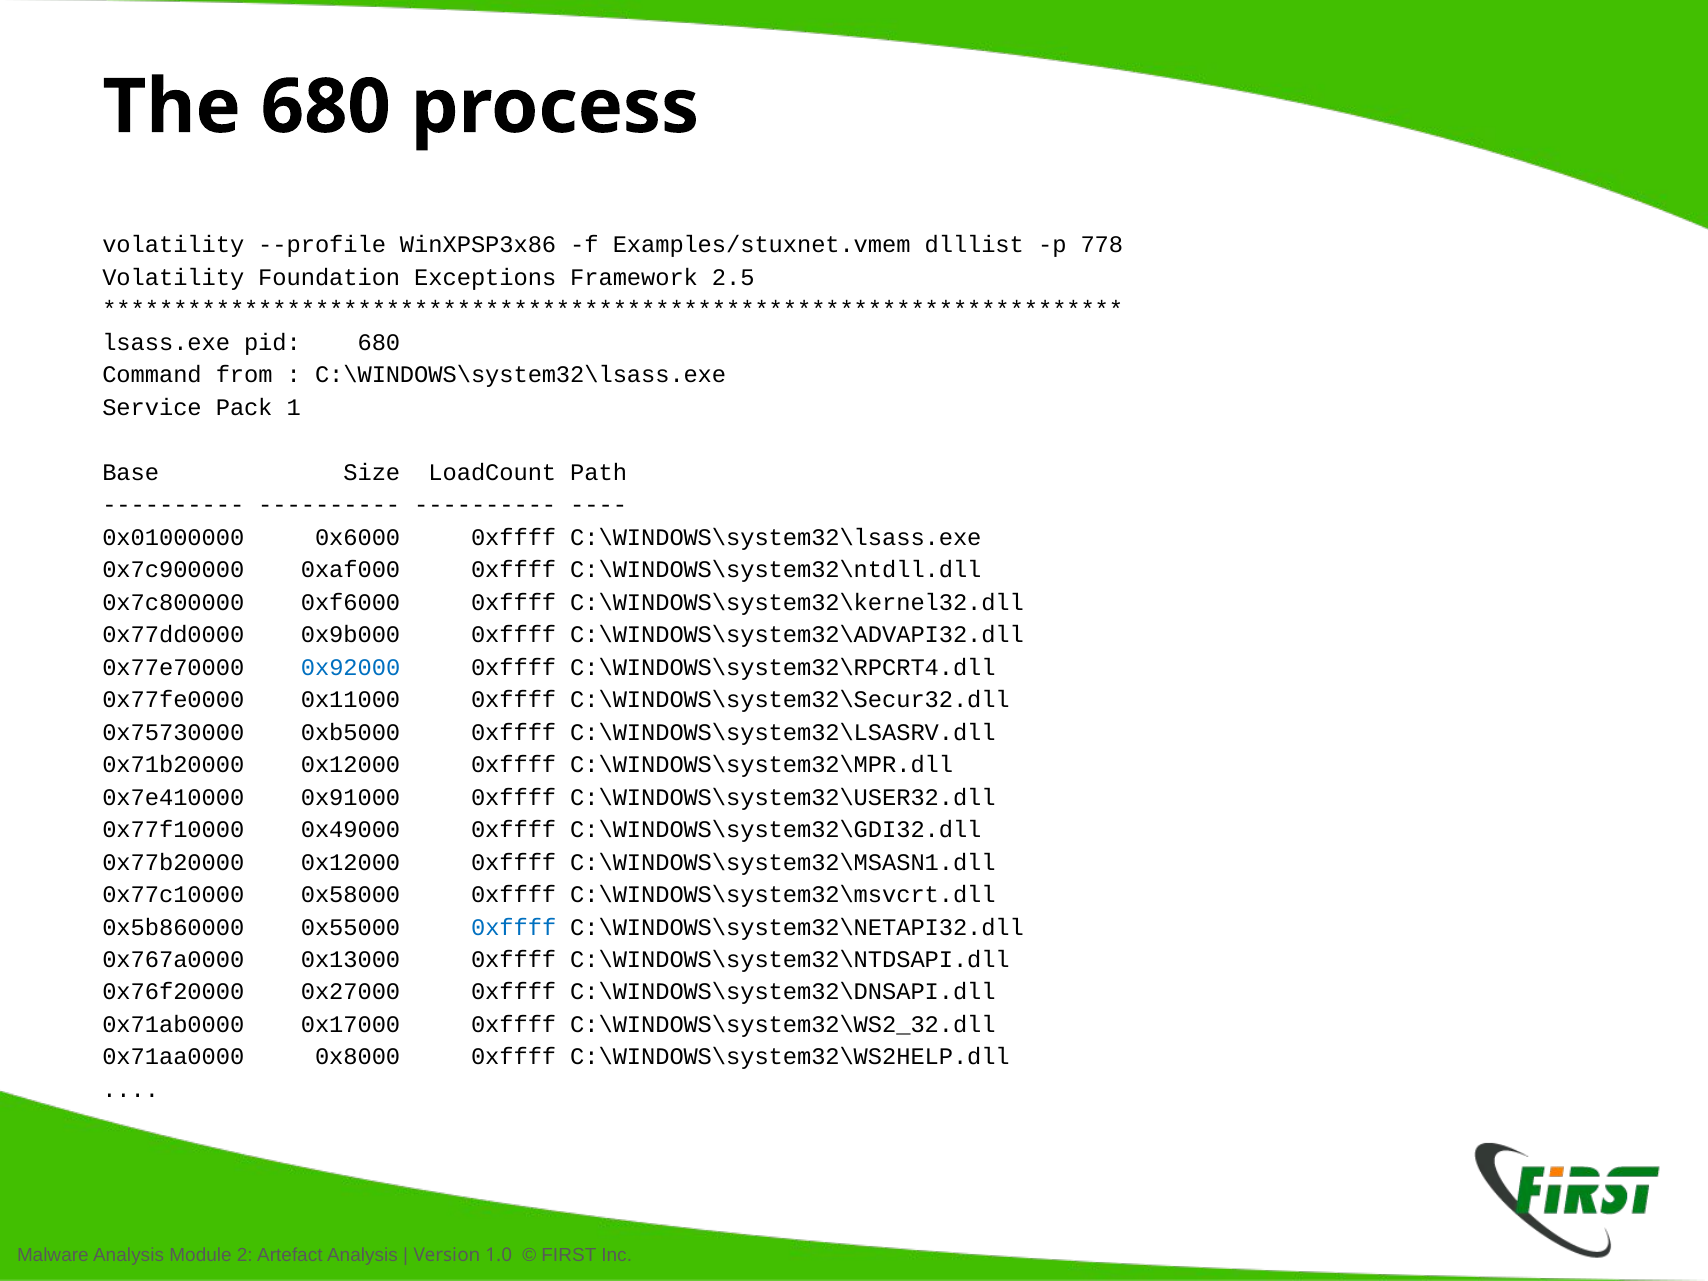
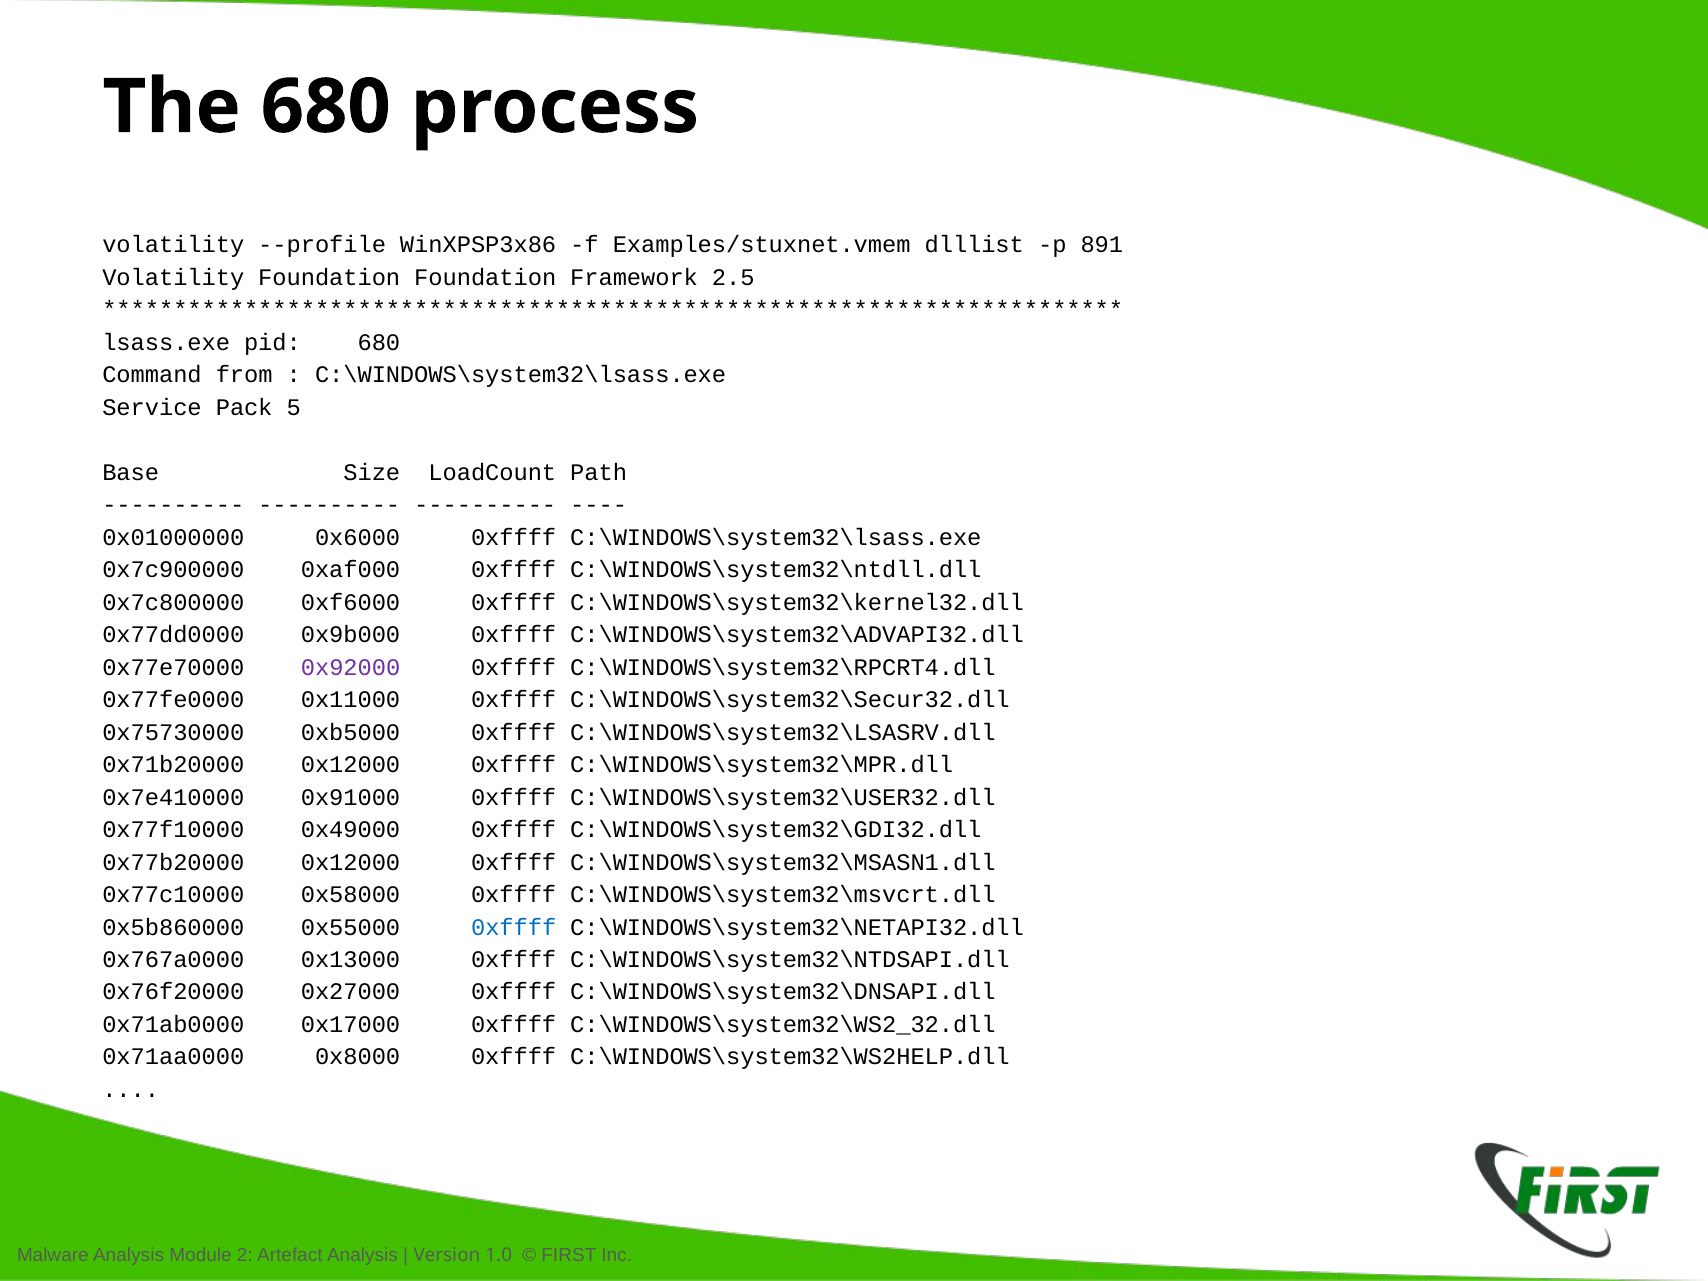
778: 778 -> 891
Foundation Exceptions: Exceptions -> Foundation
1: 1 -> 5
0x92000 colour: blue -> purple
